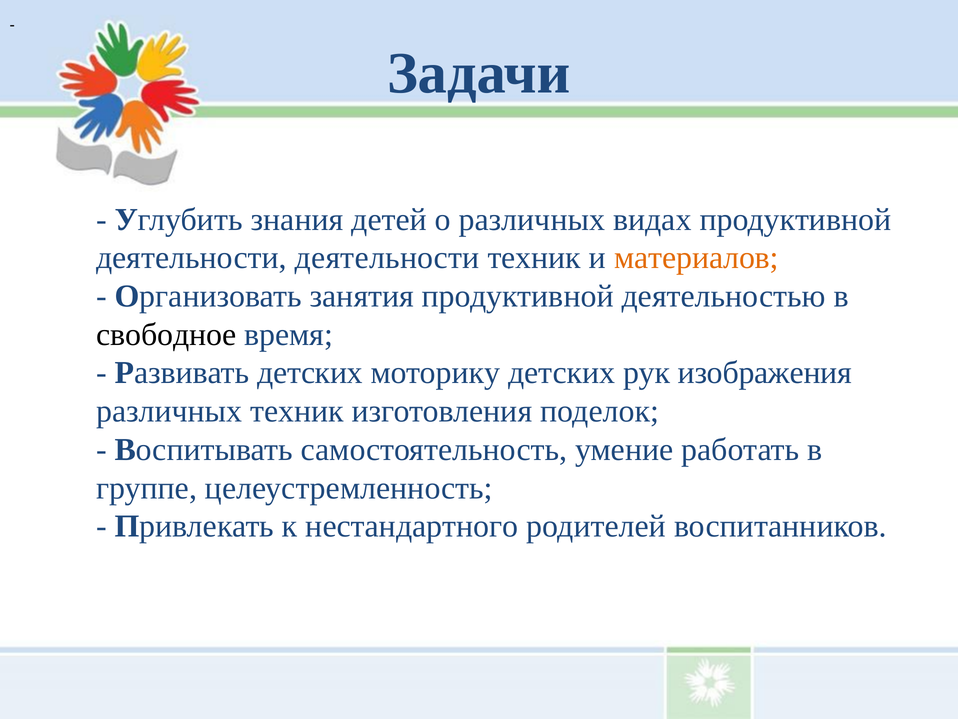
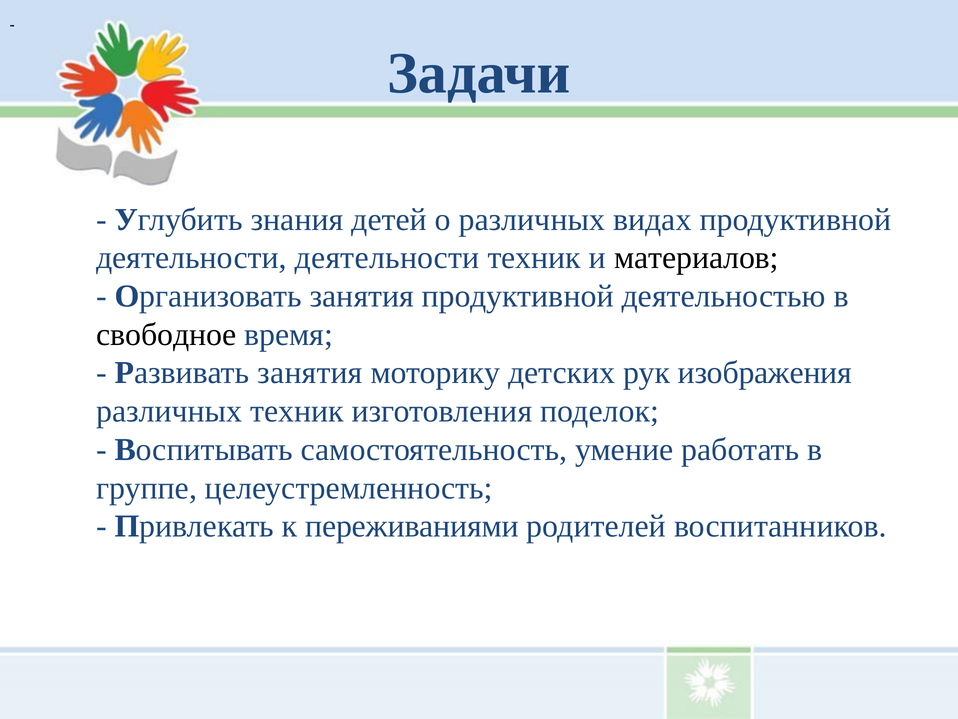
материалов colour: orange -> black
Развивать детских: детских -> занятия
нестандартного: нестандартного -> переживаниями
